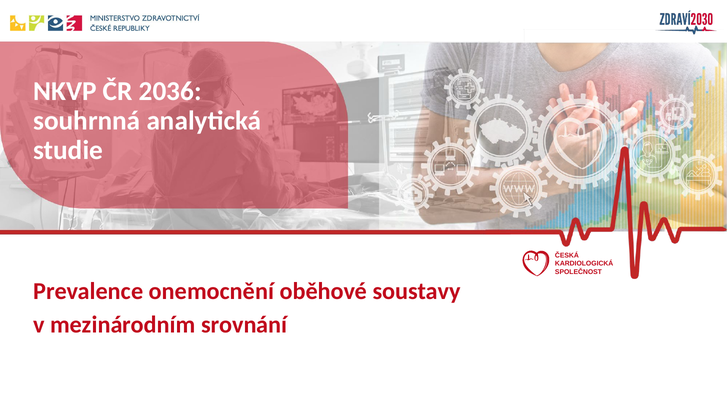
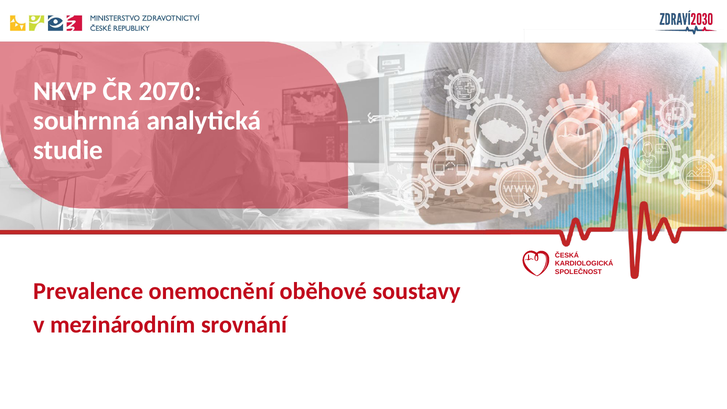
2036: 2036 -> 2070
